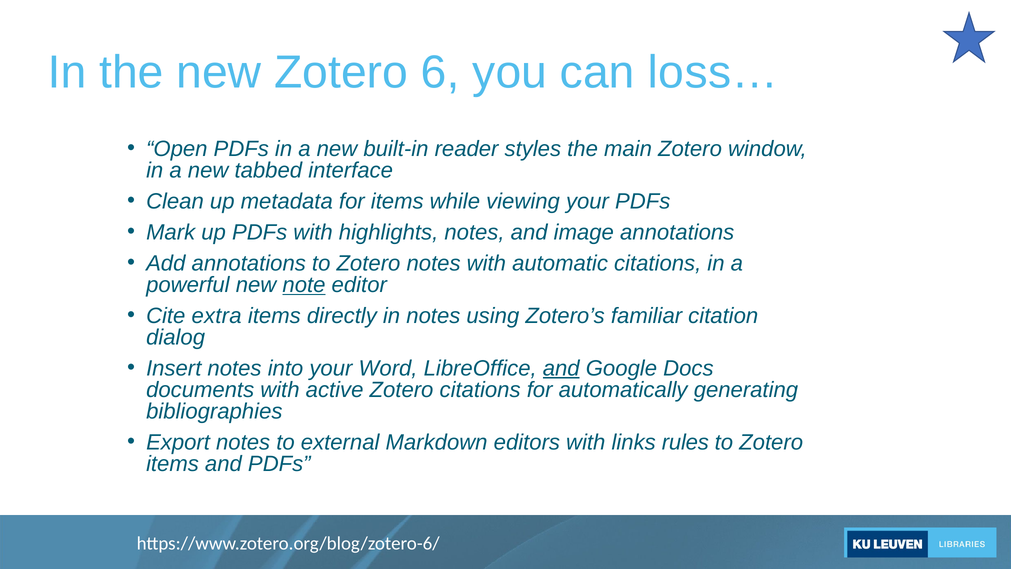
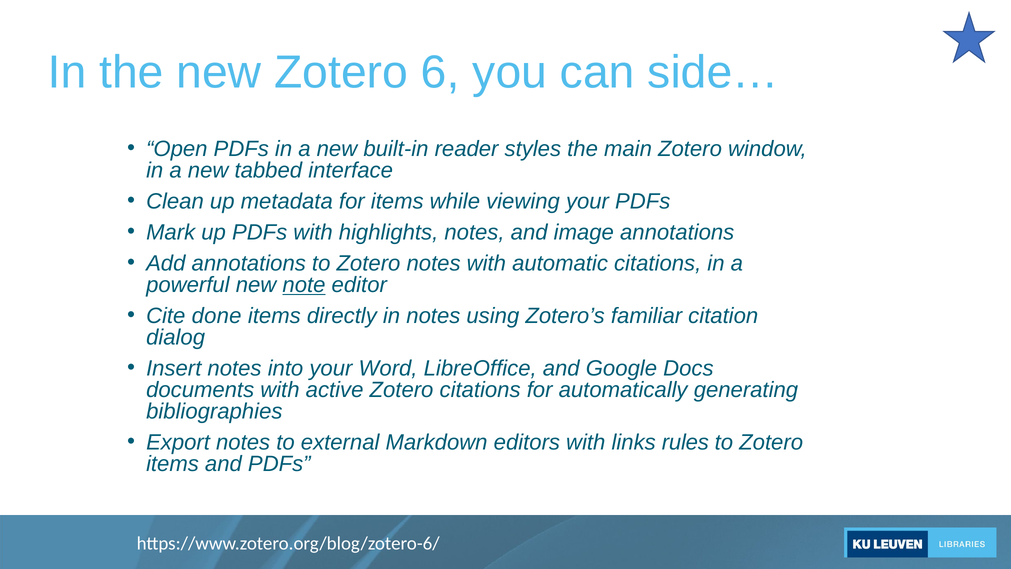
loss…: loss… -> side…
extra: extra -> done
and at (561, 368) underline: present -> none
